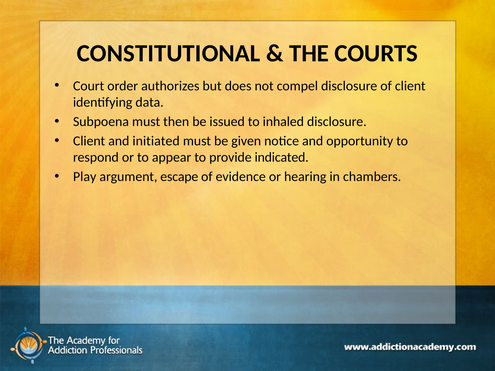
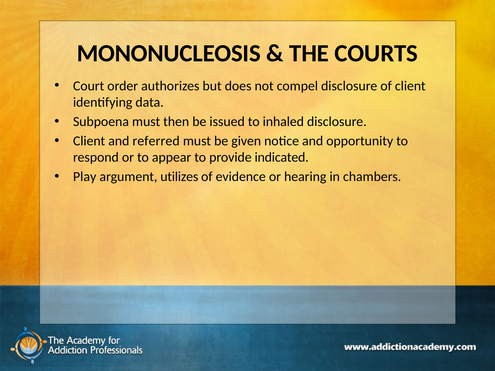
CONSTITUTIONAL: CONSTITUTIONAL -> MONONUCLEOSIS
initiated: initiated -> referred
escape: escape -> utilizes
